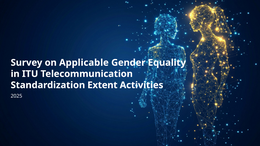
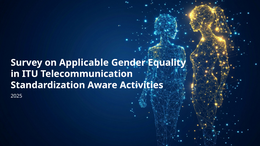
Extent: Extent -> Aware
